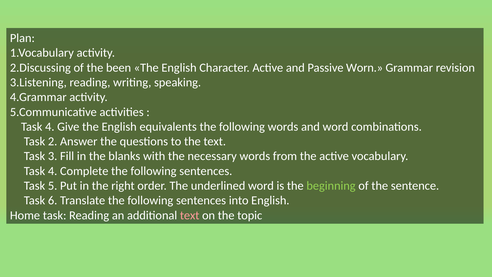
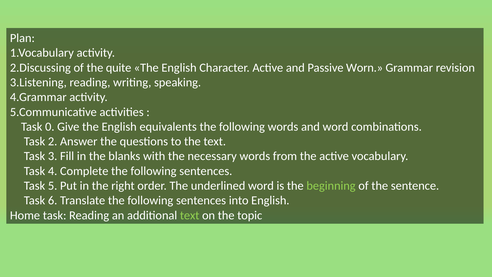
been: been -> quite
4 at (50, 127): 4 -> 0
text at (190, 215) colour: pink -> light green
